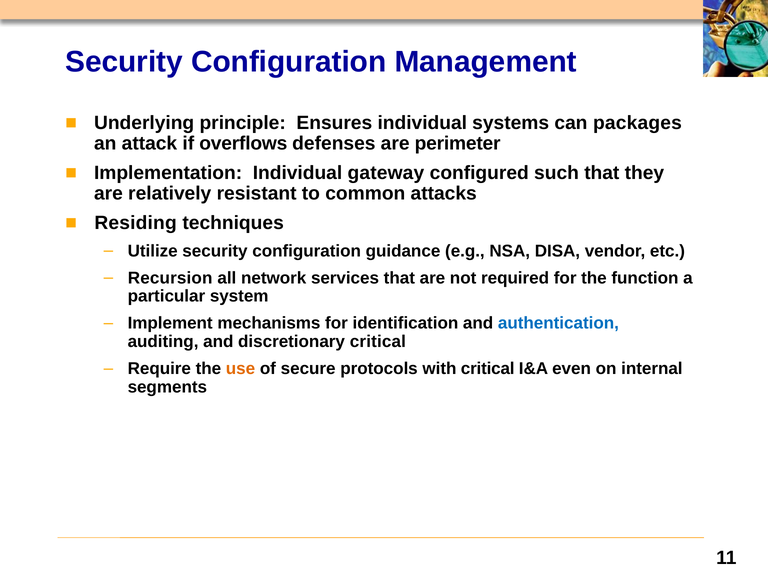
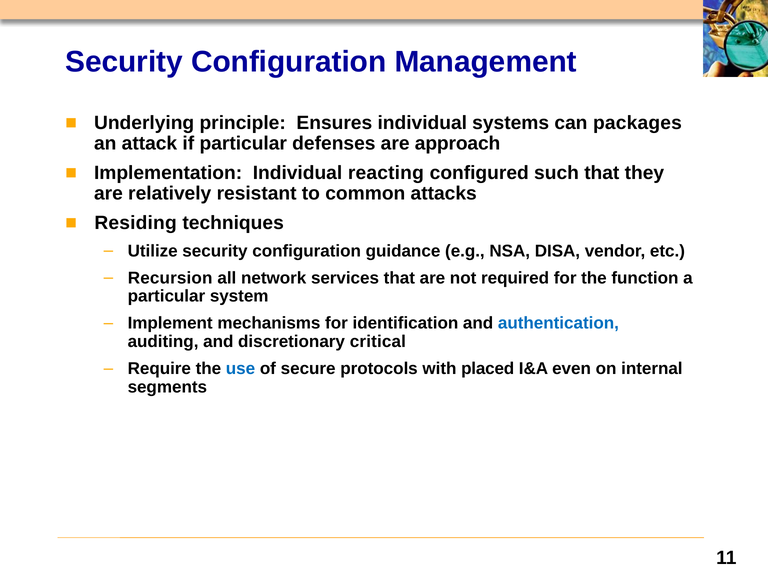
if overflows: overflows -> particular
perimeter: perimeter -> approach
gateway: gateway -> reacting
use colour: orange -> blue
with critical: critical -> placed
